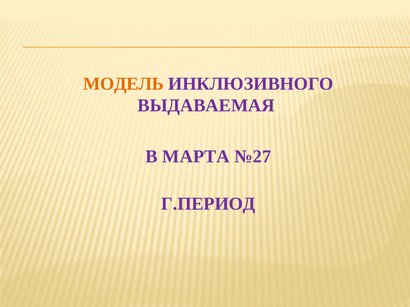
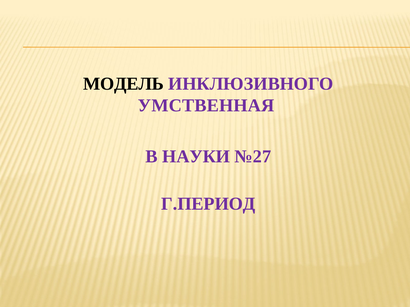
МОДЕЛЬ colour: orange -> black
ВЫДАВАЕМАЯ: ВЫДАВАЕМАЯ -> УМСТВЕННАЯ
МАРТА: МАРТА -> НАУКИ
